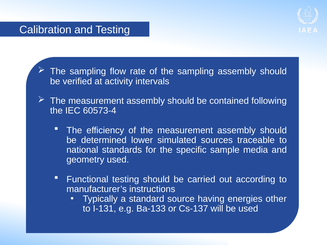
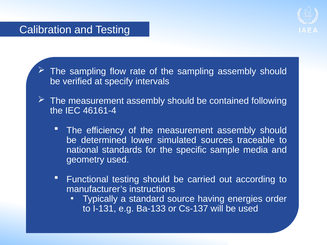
activity: activity -> specify
60573-4: 60573-4 -> 46161-4
other: other -> order
